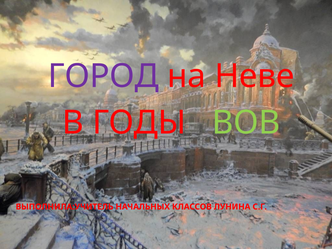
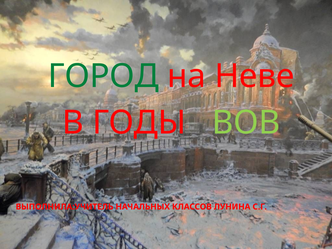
ГОРОД colour: purple -> green
